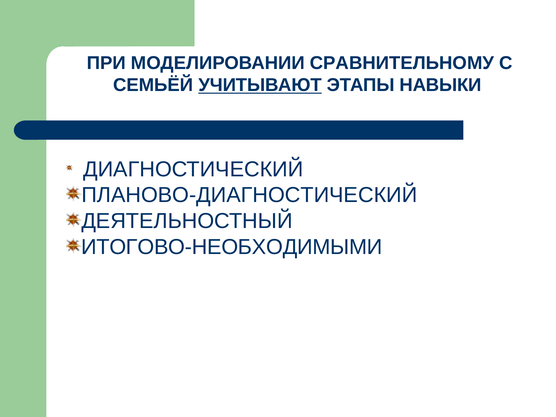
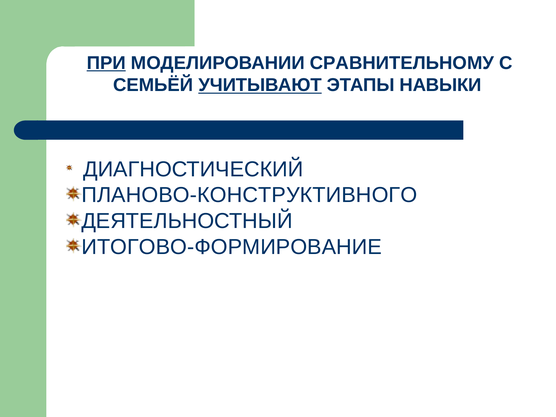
ПРИ underline: none -> present
ПЛАНОВО-ДИАГНОСТИЧЕСКИЙ: ПЛАНОВО-ДИАГНОСТИЧЕСКИЙ -> ПЛАНОВО-КОНСТРУКТИВНОГО
ИТОГОВО-НЕОБХОДИМЫМИ: ИТОГОВО-НЕОБХОДИМЫМИ -> ИТОГОВО-ФОРМИРОВАНИЕ
